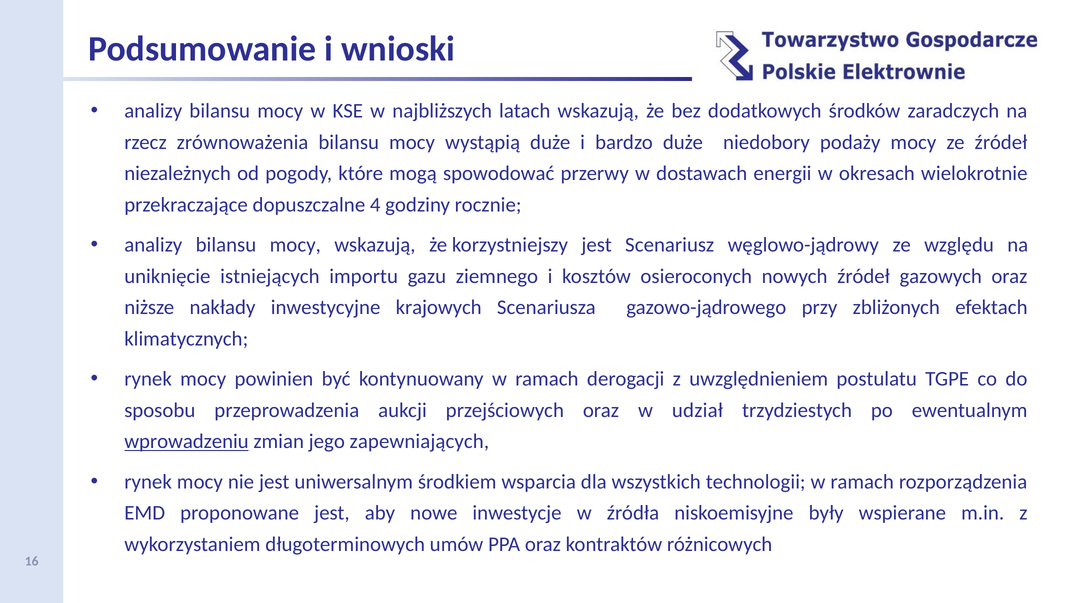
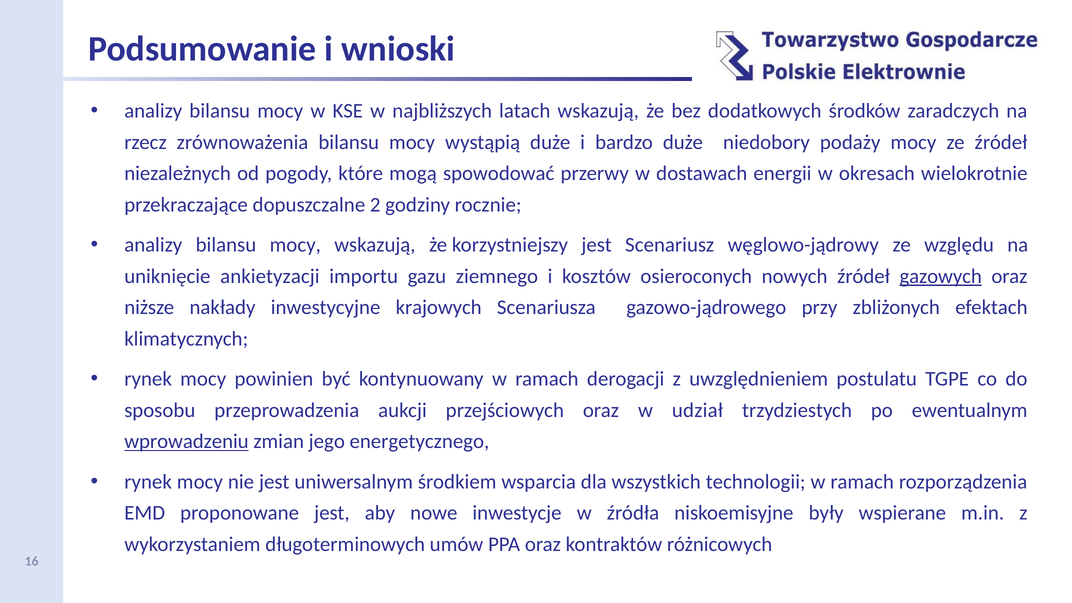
4: 4 -> 2
istniejących: istniejących -> ankietyzacji
gazowych underline: none -> present
zapewniających: zapewniających -> energetycznego
